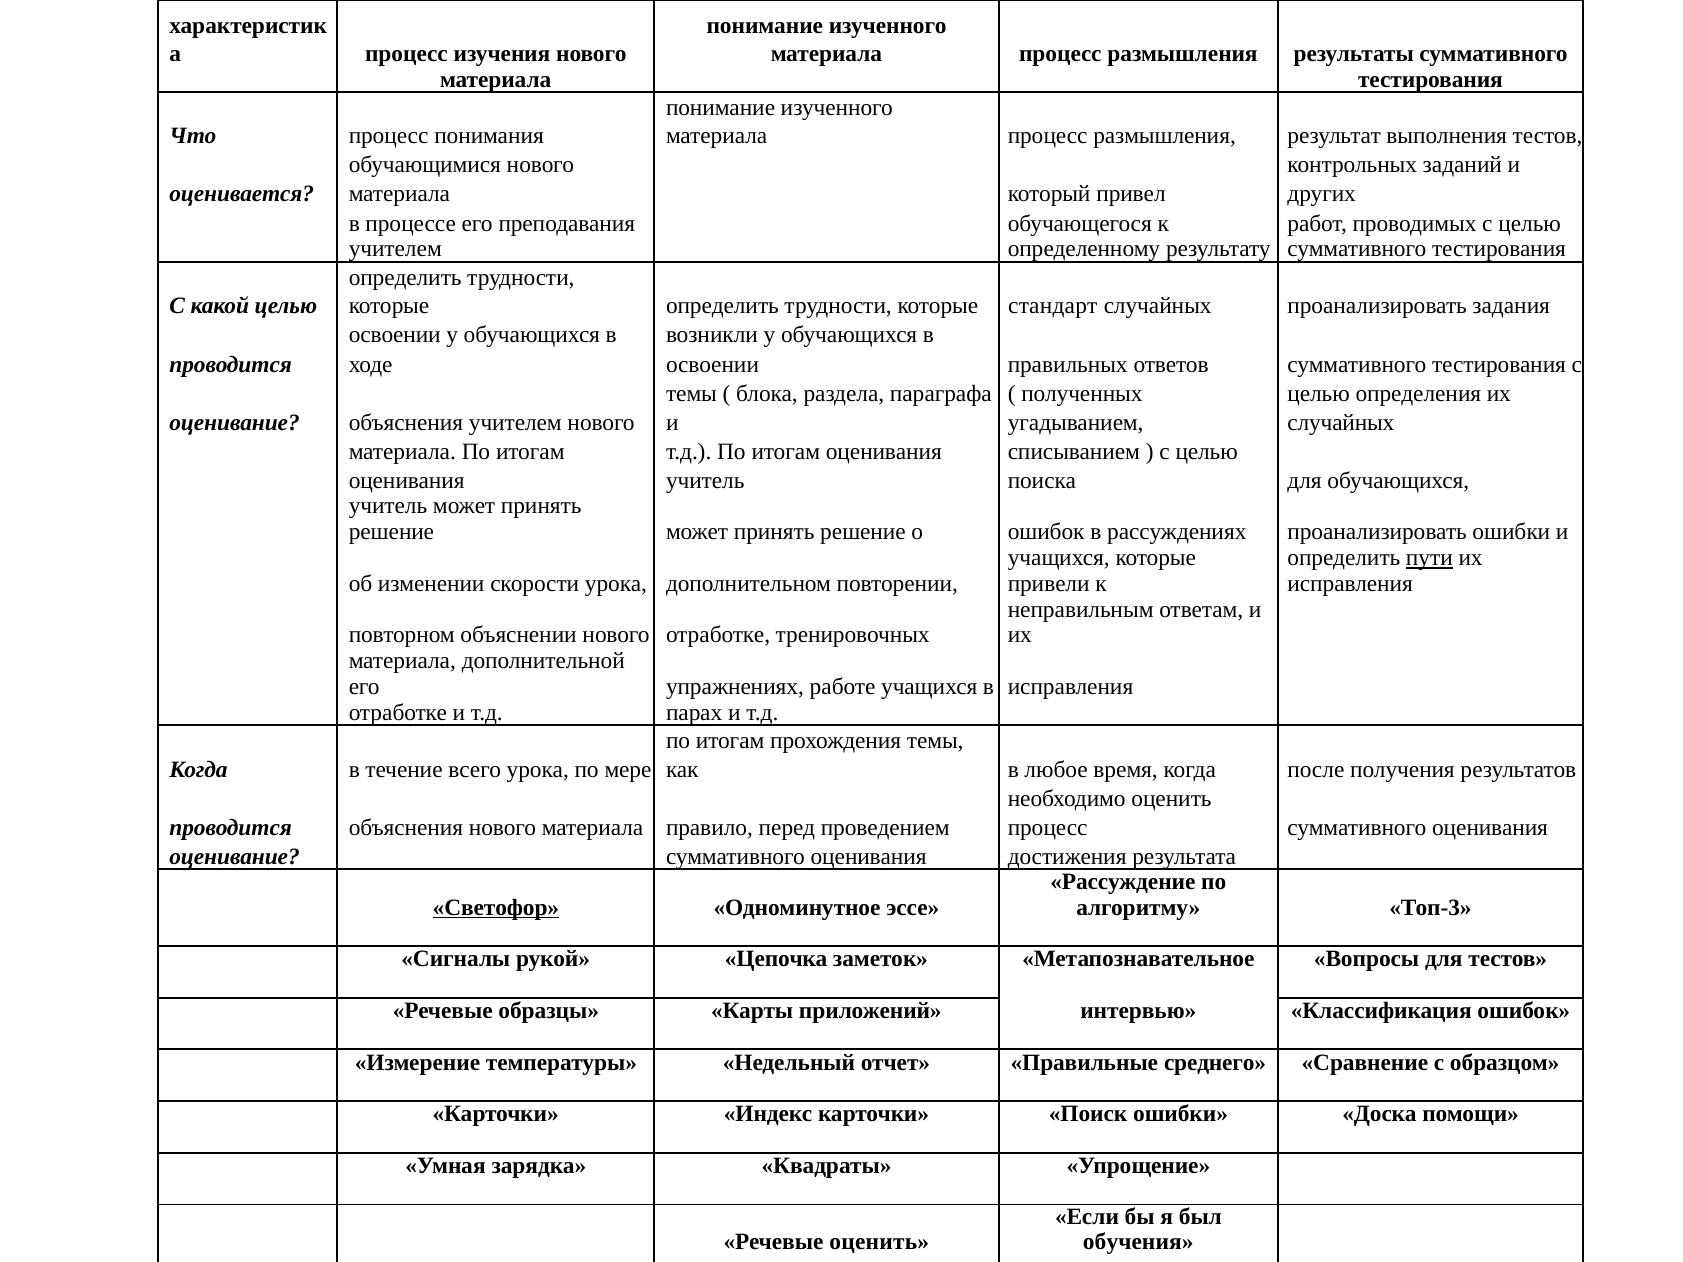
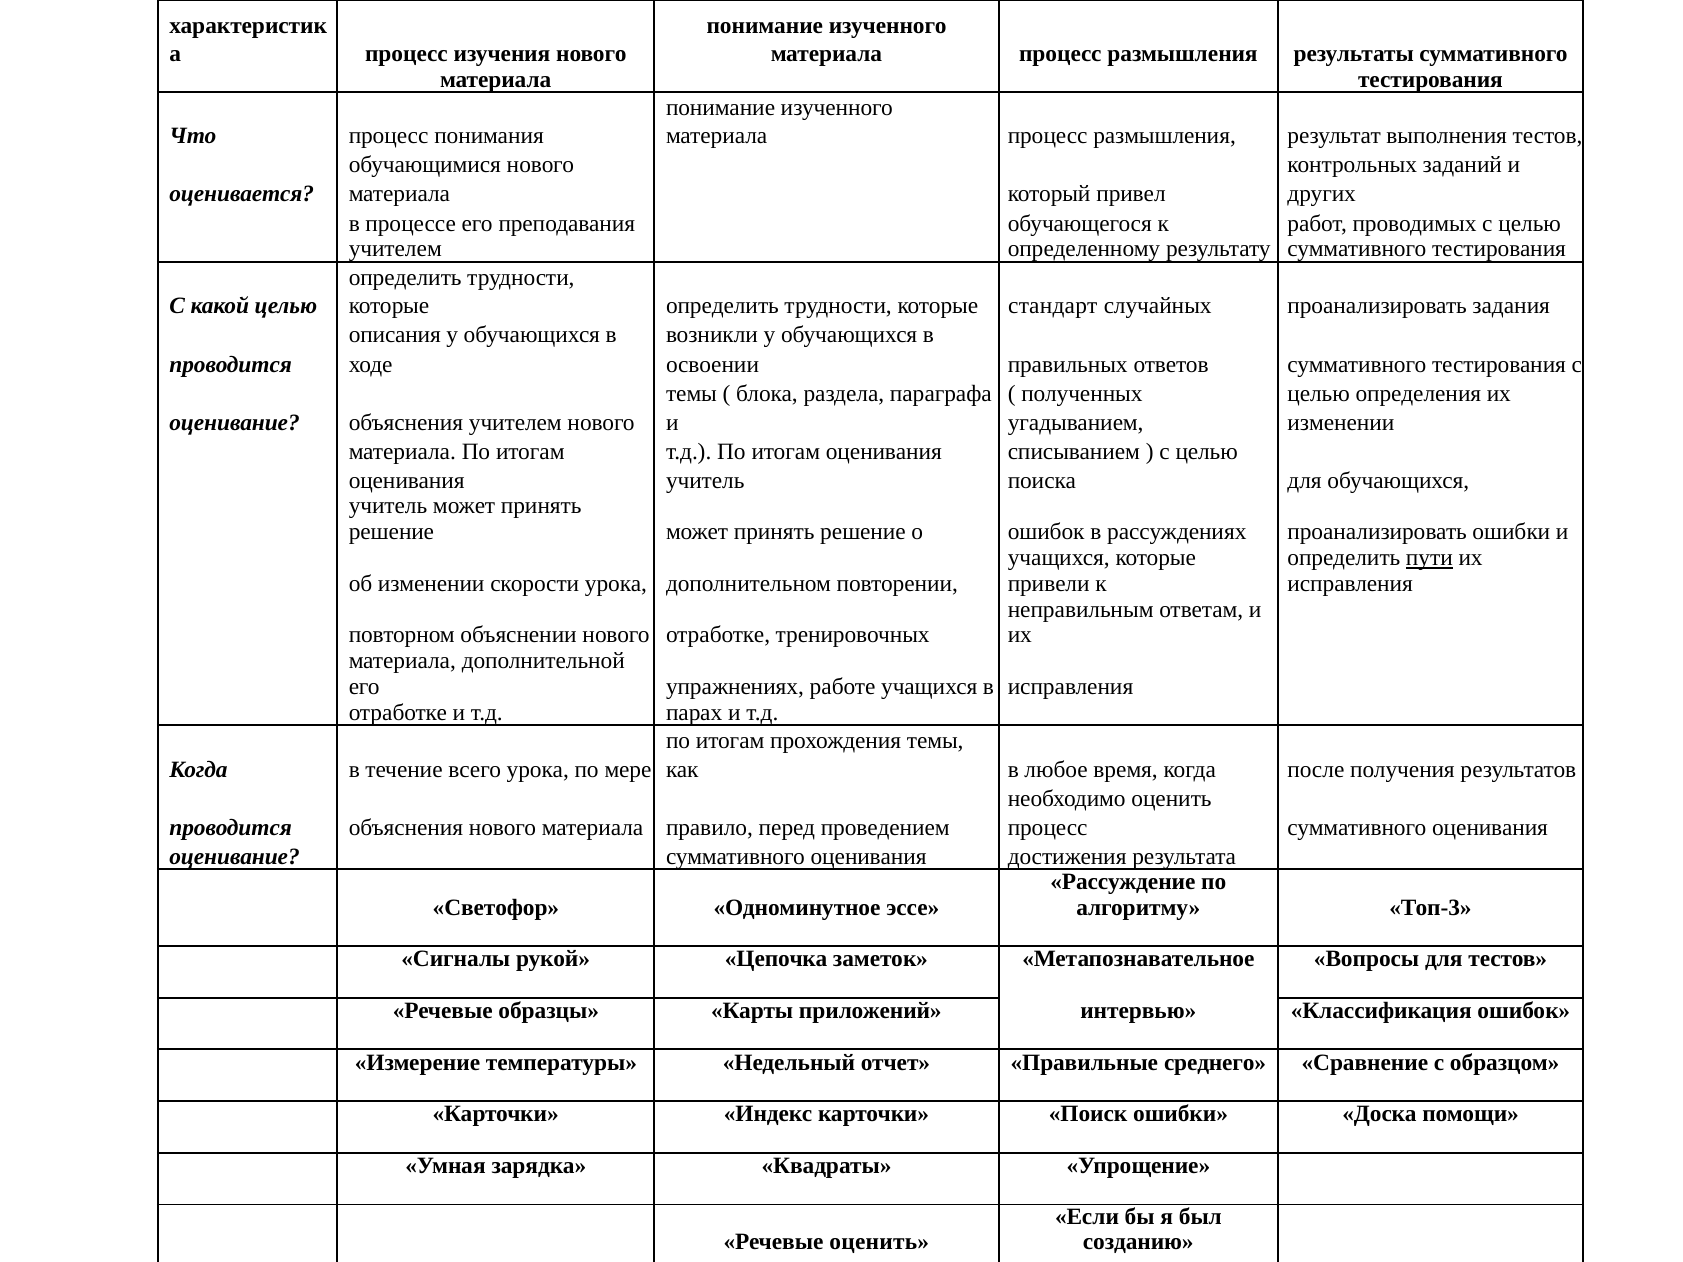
освоении at (395, 335): освоении -> описания
случайных at (1341, 422): случайных -> изменении
Светофор underline: present -> none
обучения: обучения -> созданию
